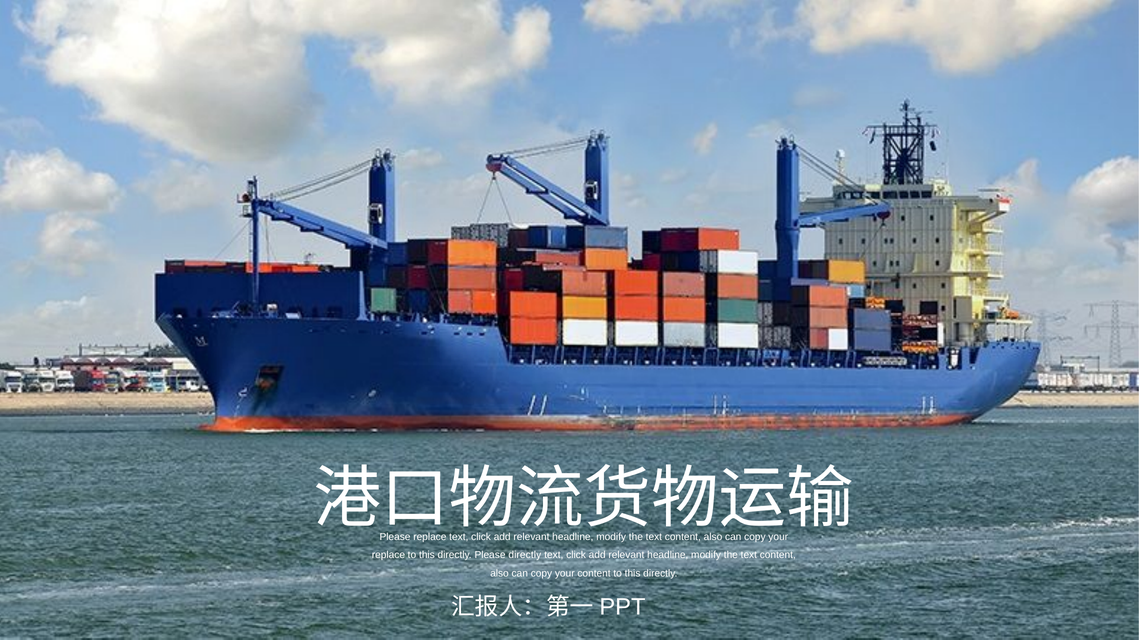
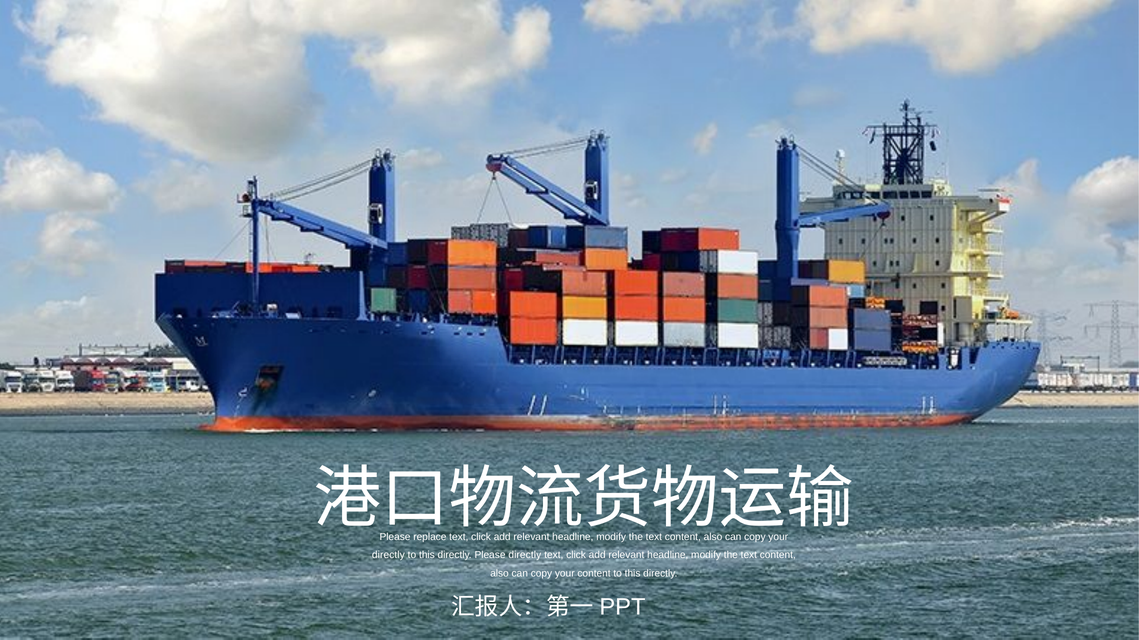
replace at (388, 556): replace -> directly
